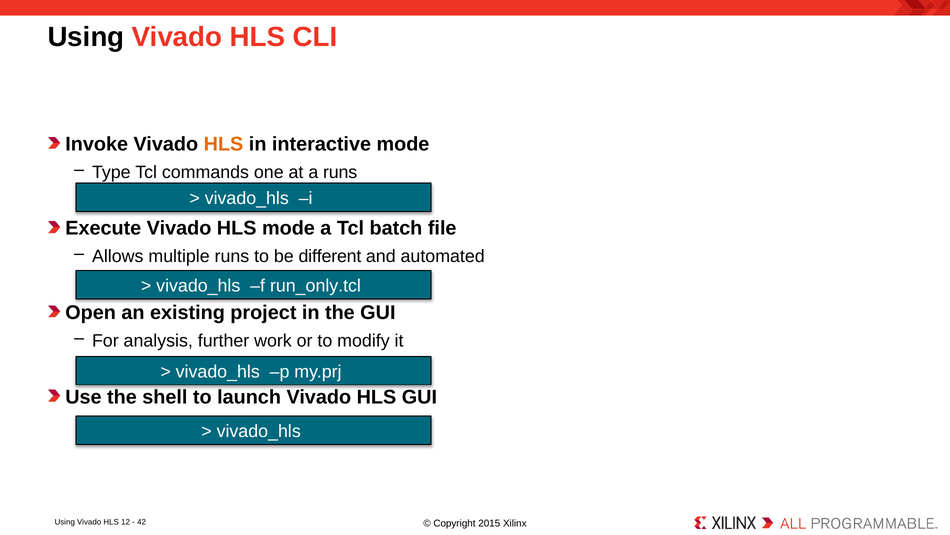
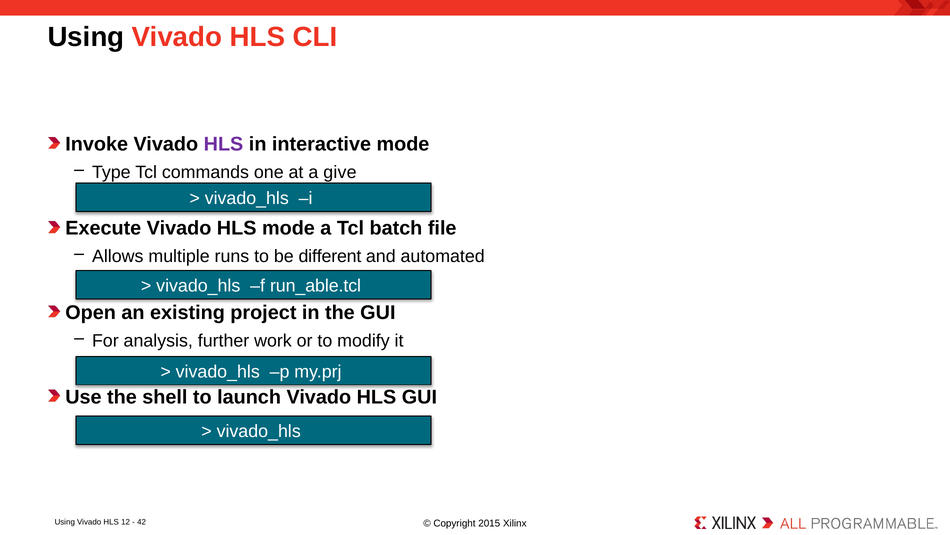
HLS at (223, 144) colour: orange -> purple
a runs: runs -> give
run_only.tcl: run_only.tcl -> run_able.tcl
